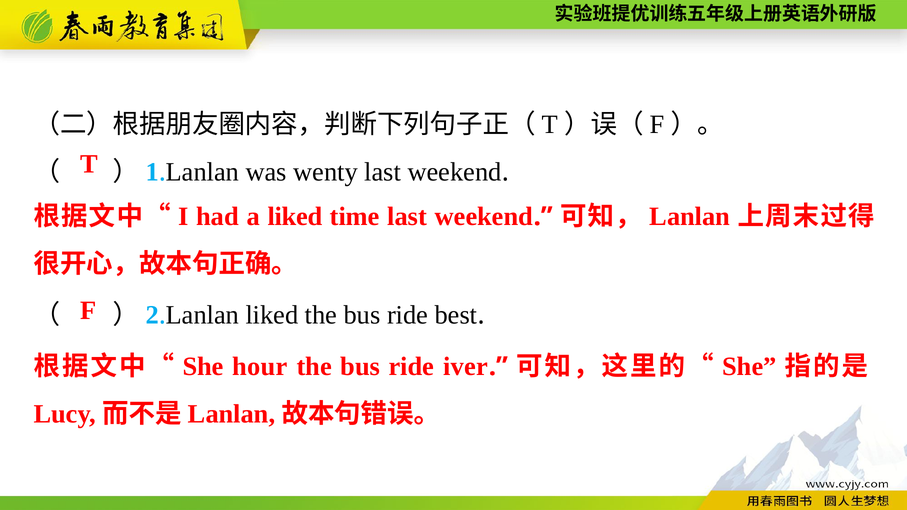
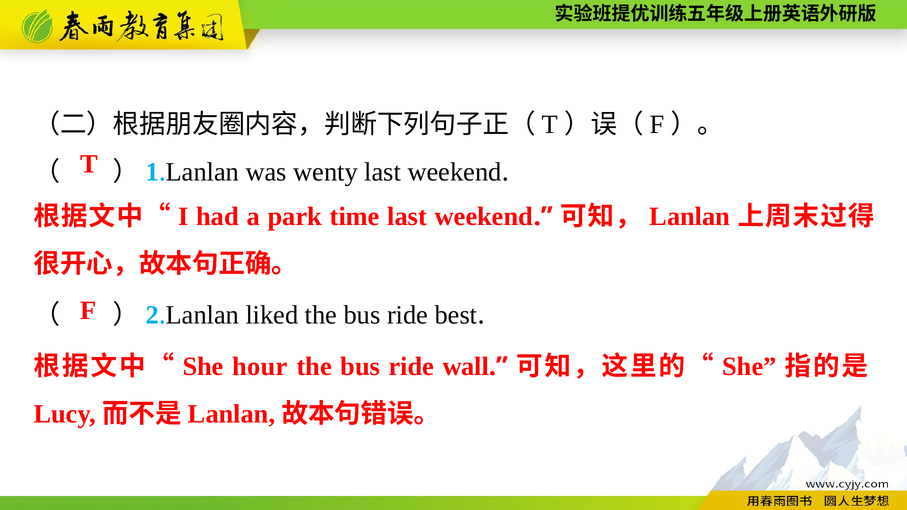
a liked: liked -> park
iver: iver -> wall
